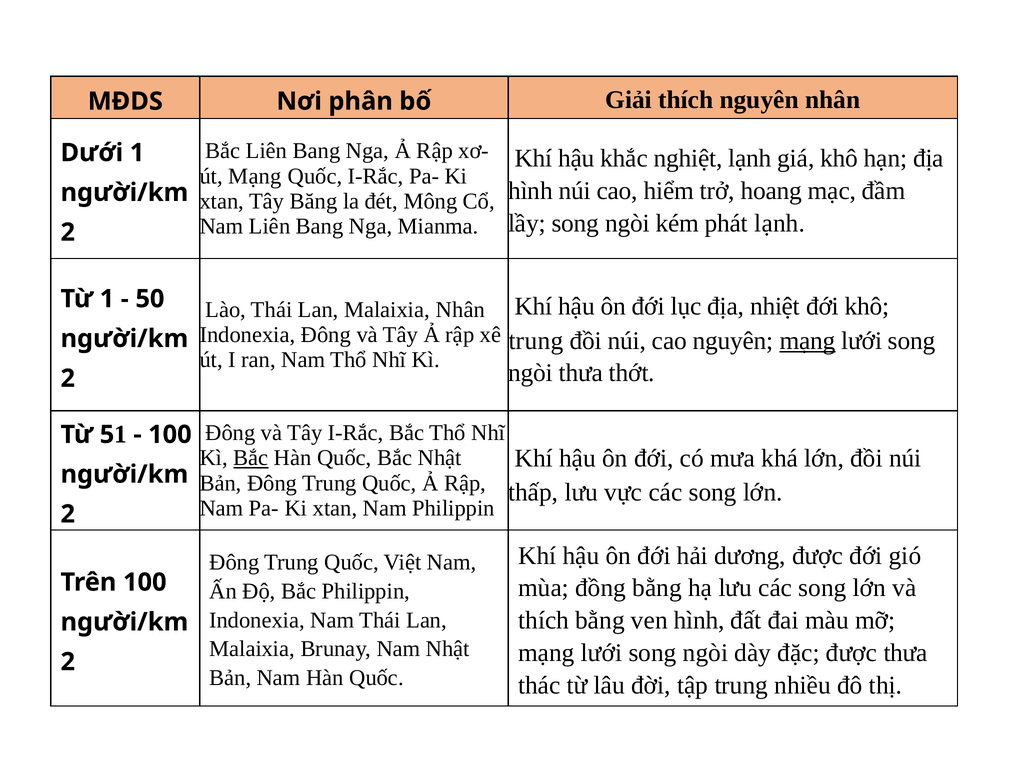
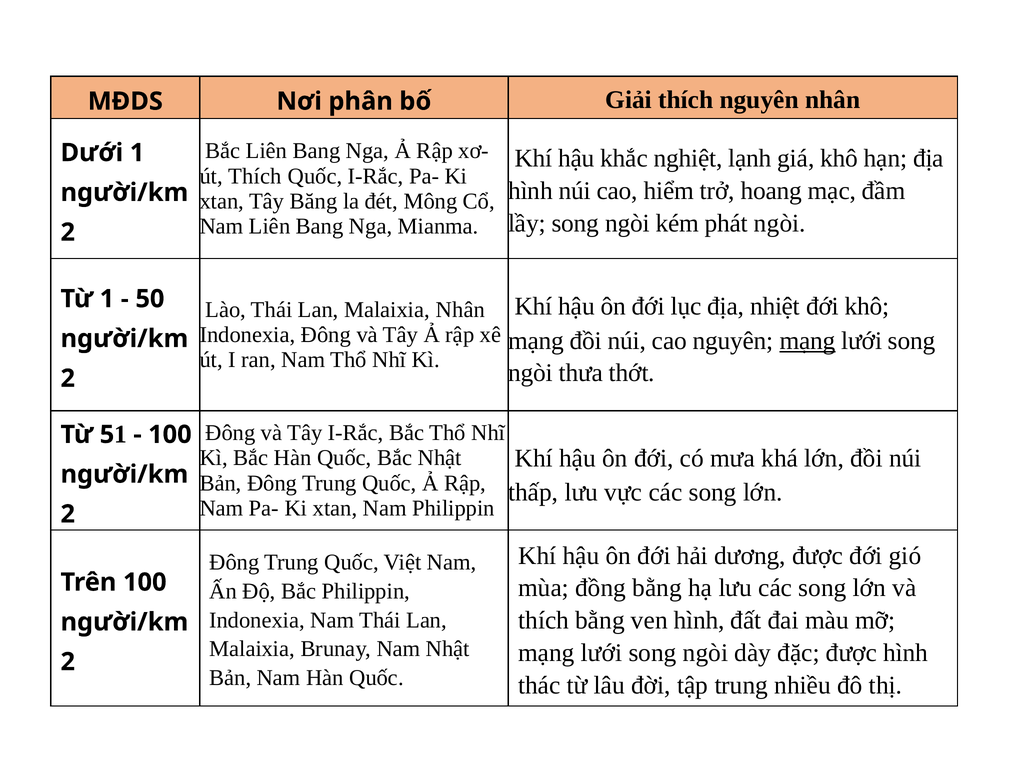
út Mạng: Mạng -> Thích
phát lạnh: lạnh -> ngòi
trung at (536, 341): trung -> mạng
Bắc at (251, 458) underline: present -> none
được thưa: thưa -> hình
